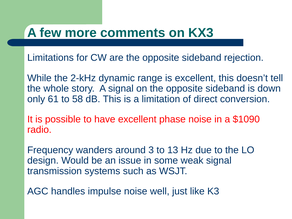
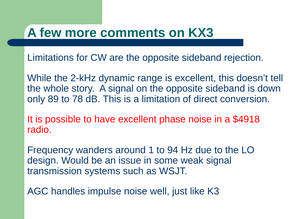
61: 61 -> 89
58: 58 -> 78
$1090: $1090 -> $4918
3: 3 -> 1
13: 13 -> 94
